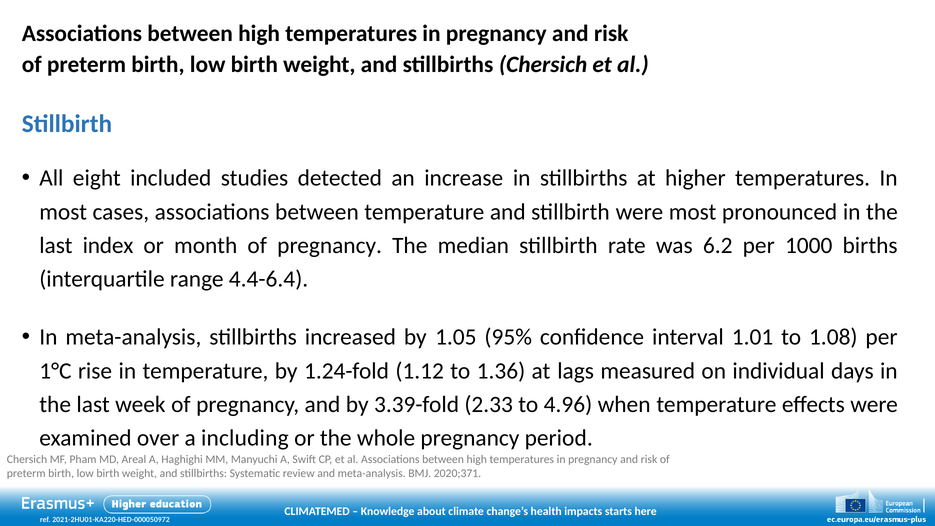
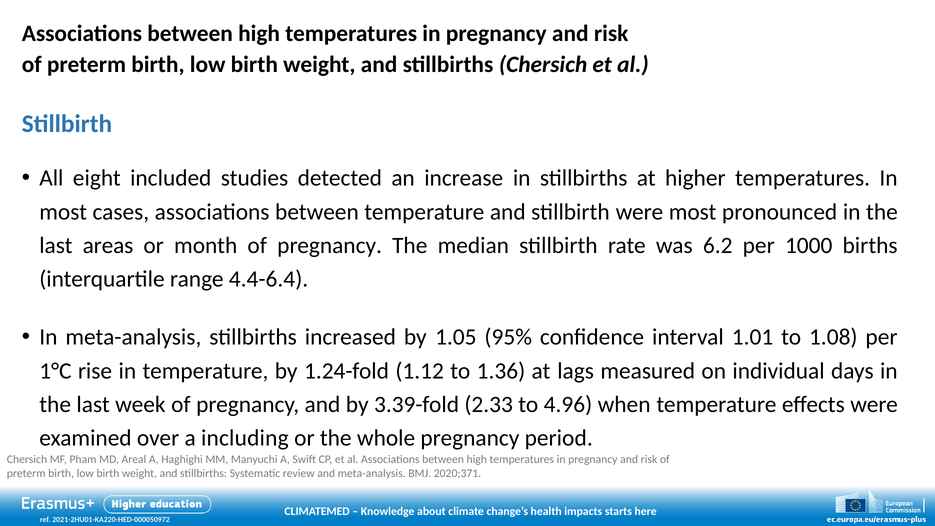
index: index -> areas
